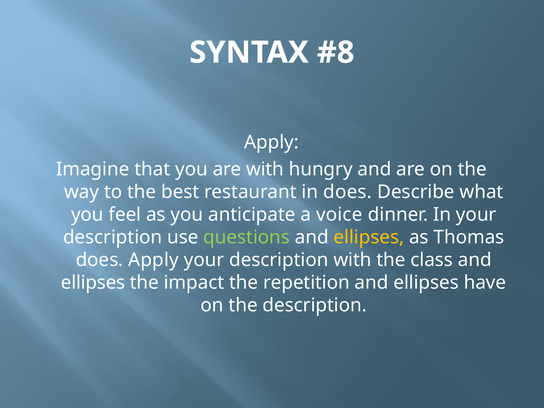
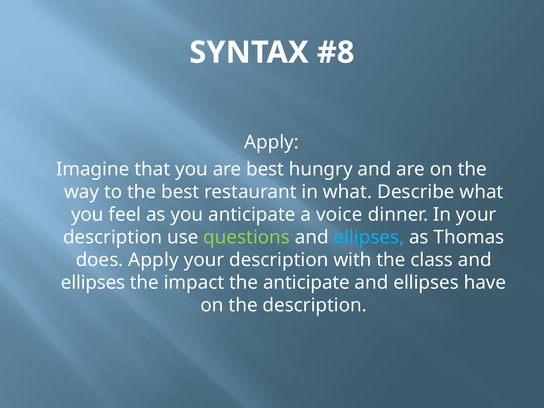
are with: with -> best
in does: does -> what
ellipses at (369, 237) colour: yellow -> light blue
the repetition: repetition -> anticipate
